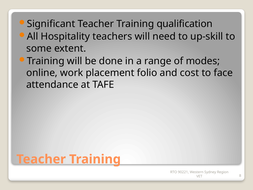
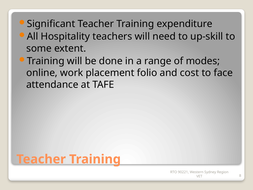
qualification: qualification -> expenditure
